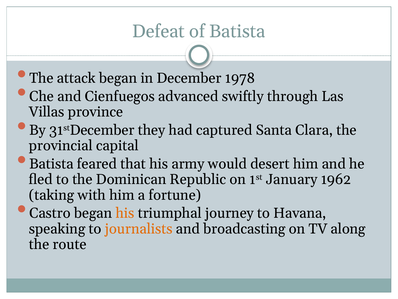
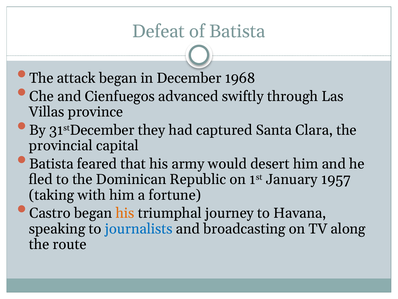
1978: 1978 -> 1968
1962: 1962 -> 1957
journalists colour: orange -> blue
